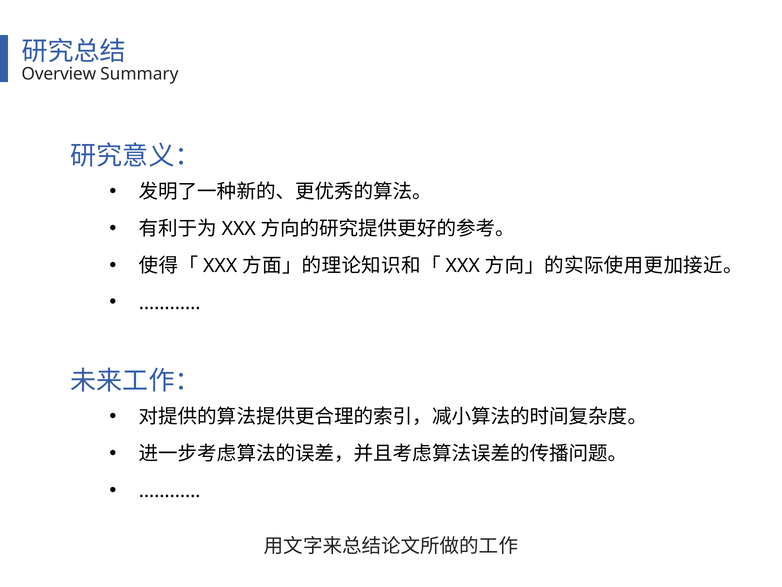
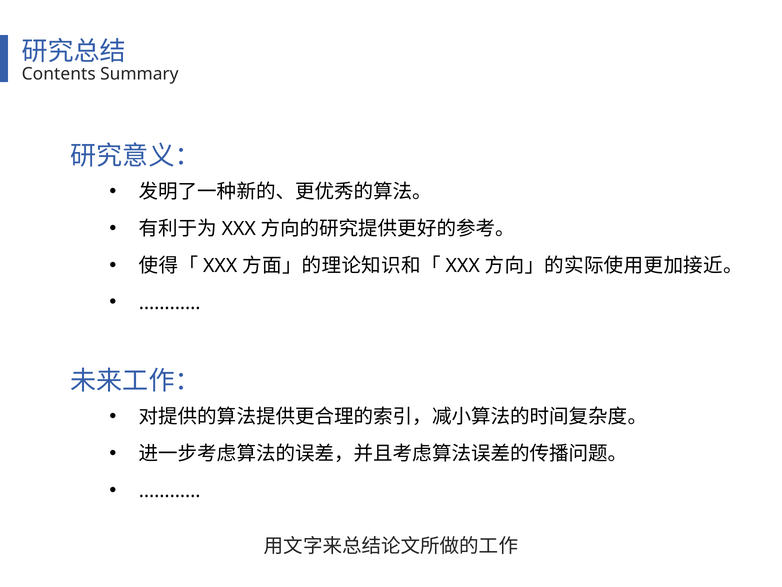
Overview: Overview -> Contents
